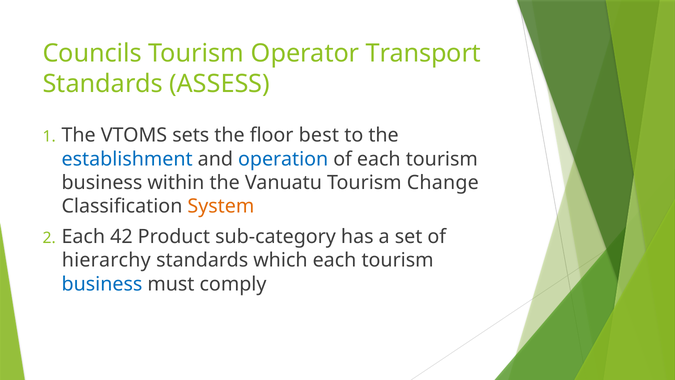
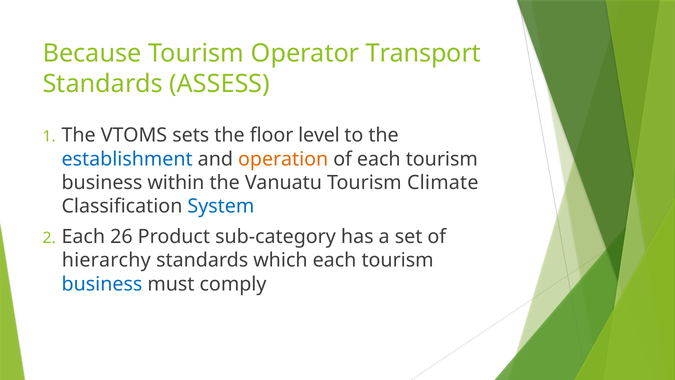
Councils: Councils -> Because
best: best -> level
operation colour: blue -> orange
Change: Change -> Climate
System colour: orange -> blue
42: 42 -> 26
